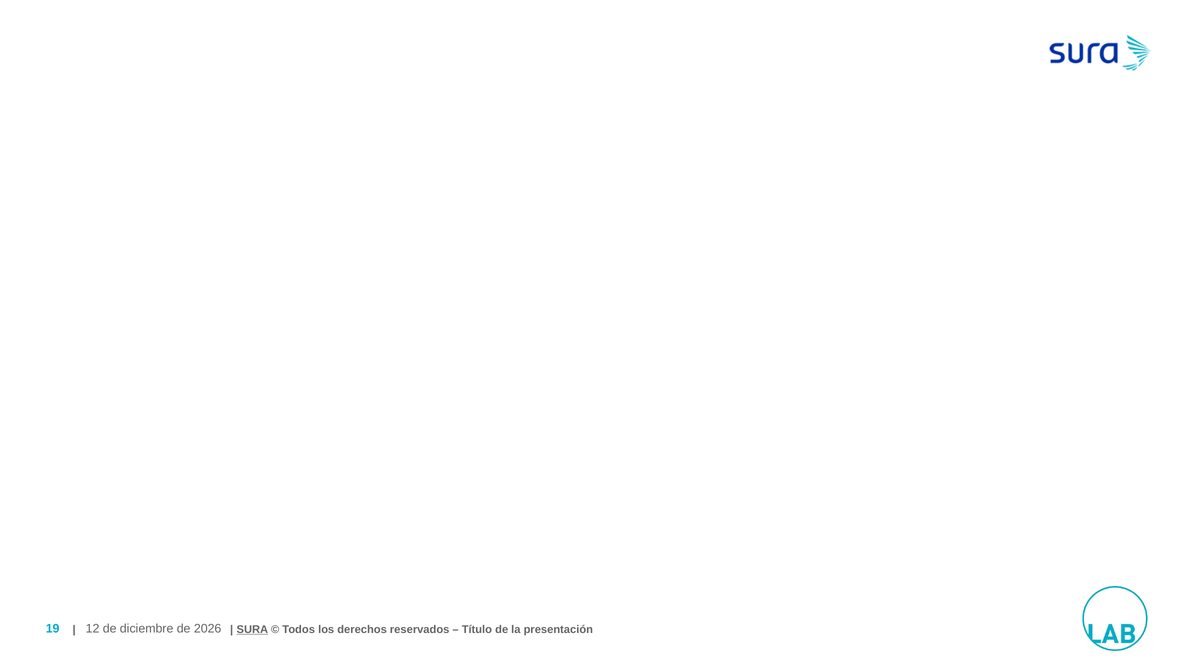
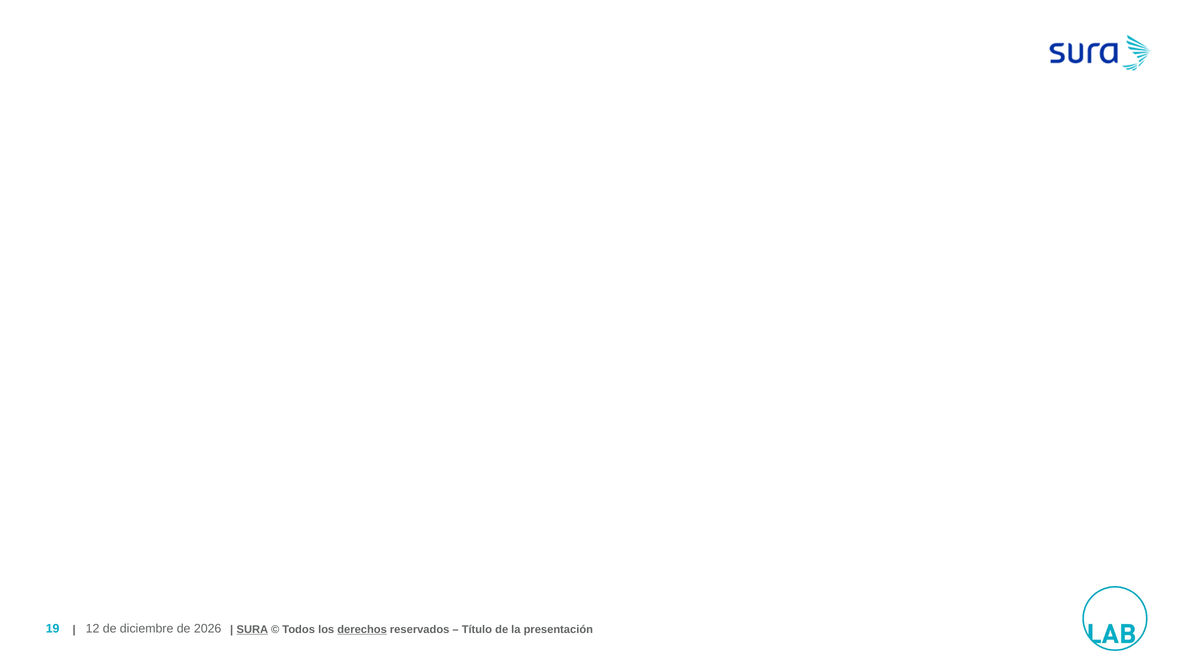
derechos underline: none -> present
